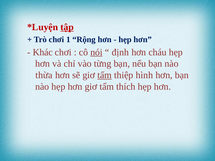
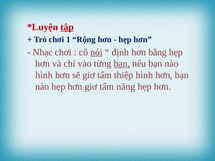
Khác: Khác -> Nhạc
cháu: cháu -> bằng
bạn at (122, 64) underline: none -> present
thừa at (44, 75): thừa -> hình
tấm at (105, 75) underline: present -> none
thích: thích -> năng
